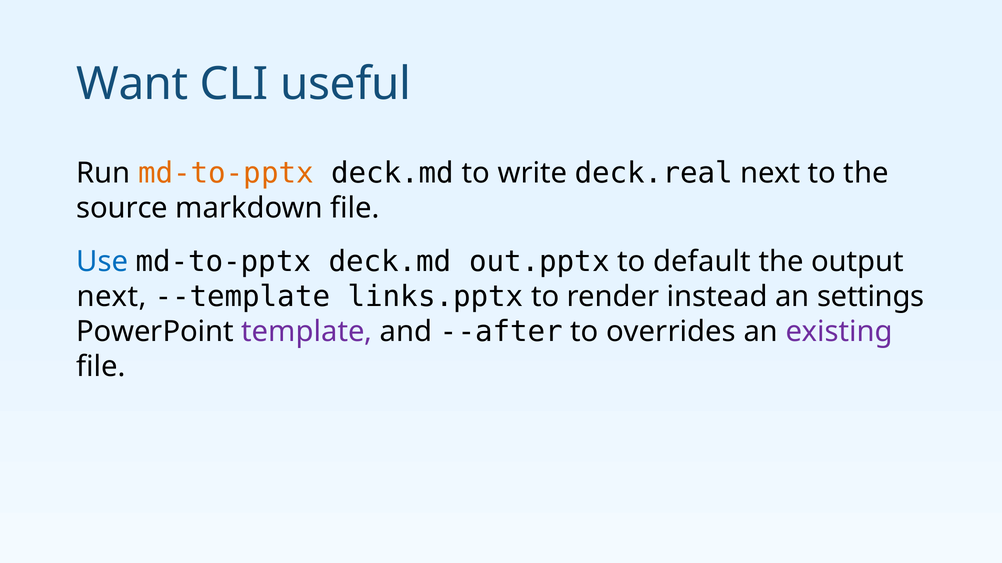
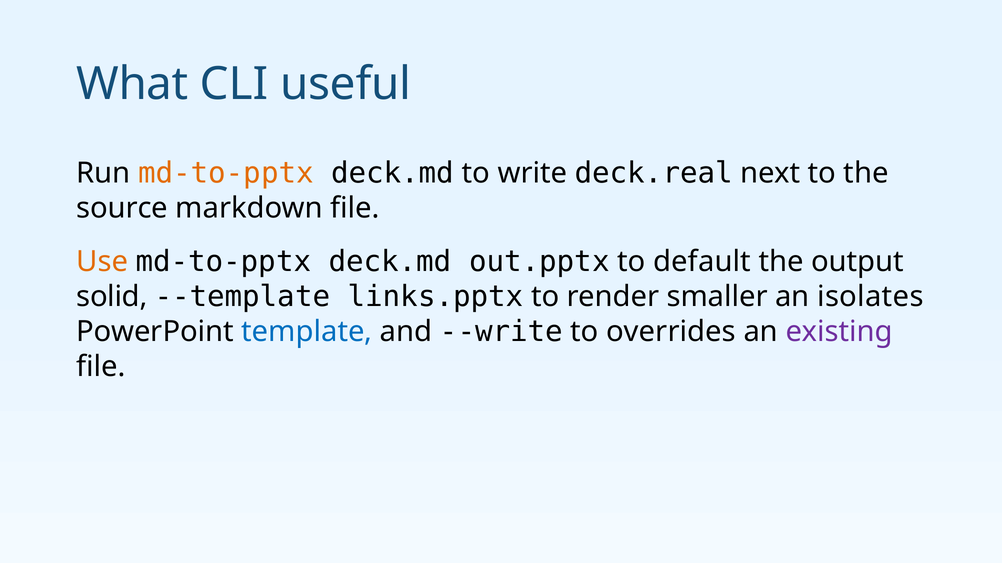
Want: Want -> What
Use colour: blue -> orange
next at (112, 297): next -> solid
instead: instead -> smaller
settings: settings -> isolates
template colour: purple -> blue
--after: --after -> --write
